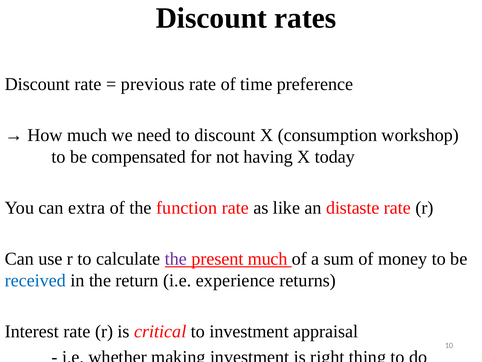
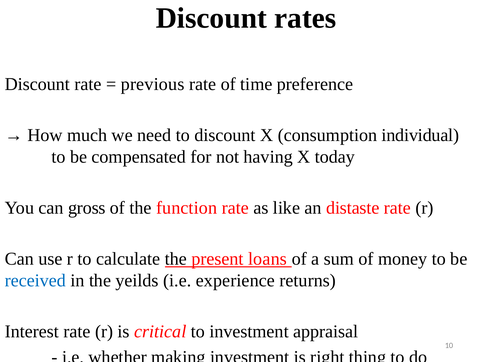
workshop: workshop -> individual
extra: extra -> gross
the at (176, 259) colour: purple -> black
present much: much -> loans
return: return -> yeilds
